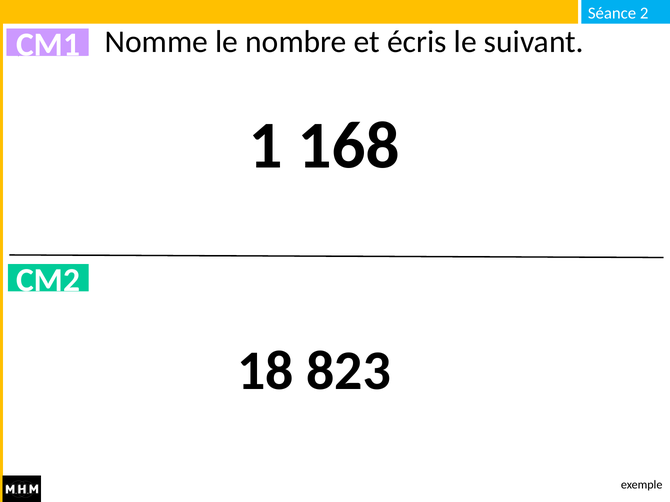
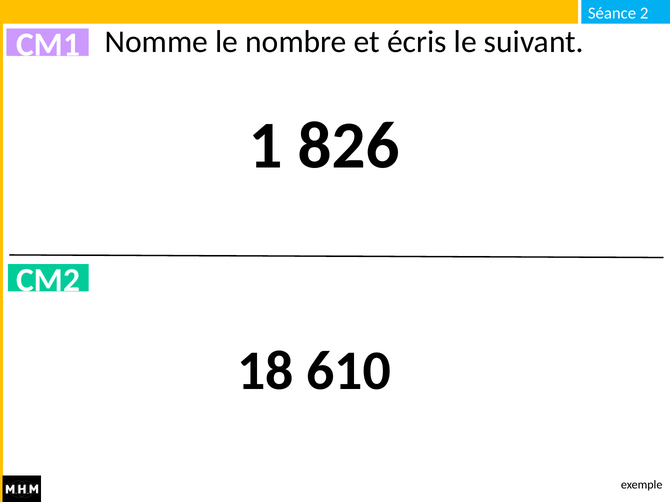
168: 168 -> 826
823: 823 -> 610
